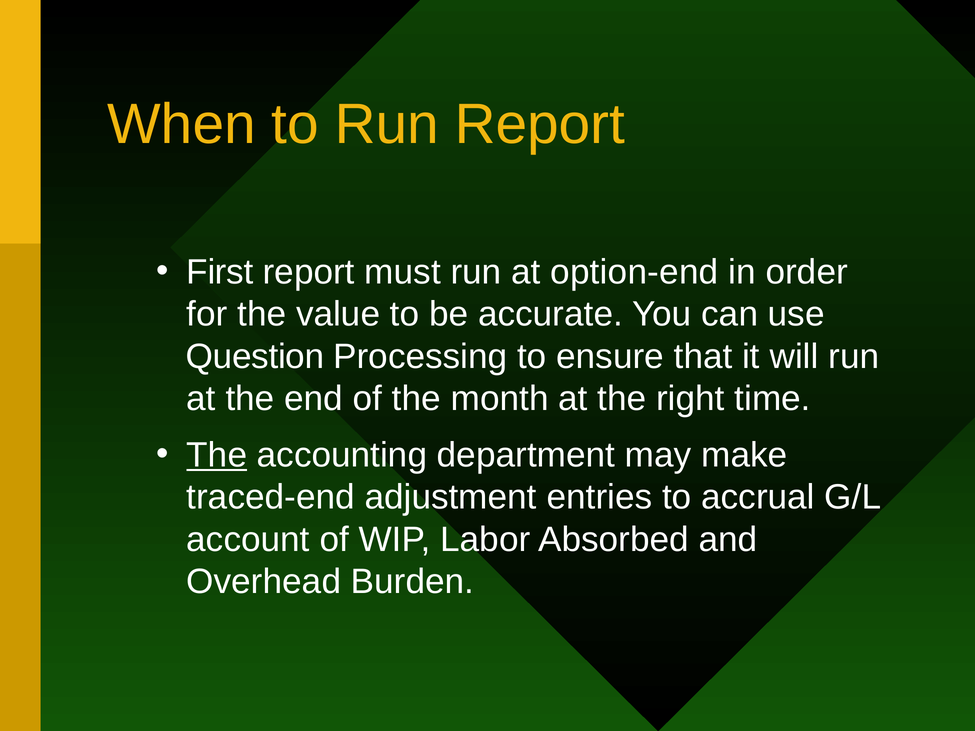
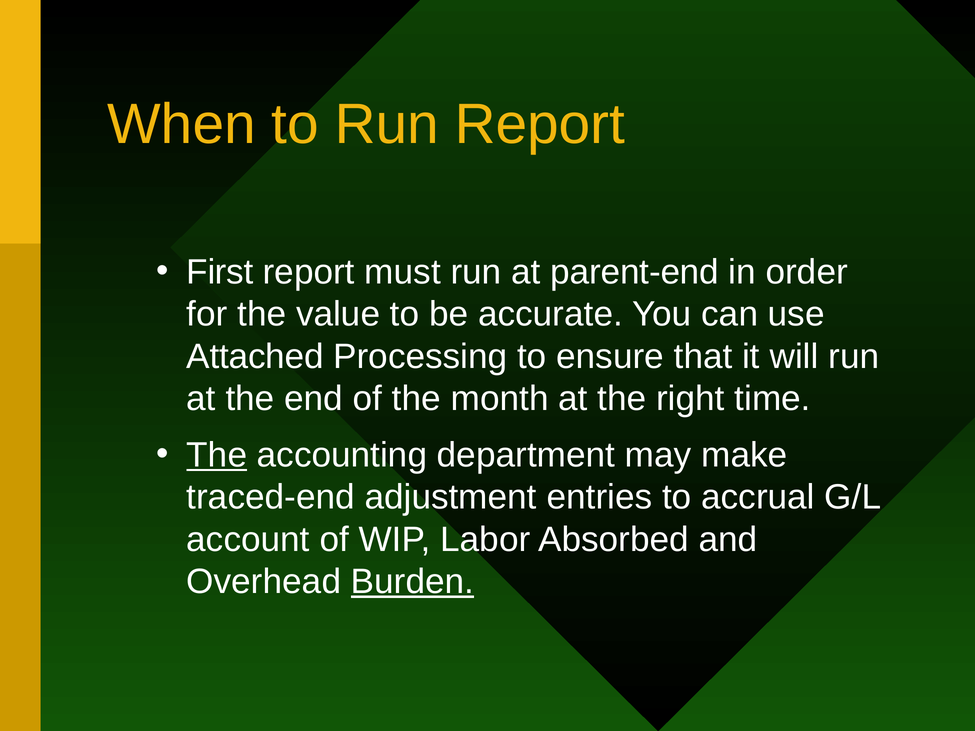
option-end: option-end -> parent-end
Question: Question -> Attached
Burden underline: none -> present
